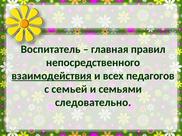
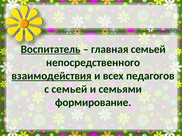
Воспитатель underline: none -> present
главная правил: правил -> семьей
следовательно: следовательно -> формирование
